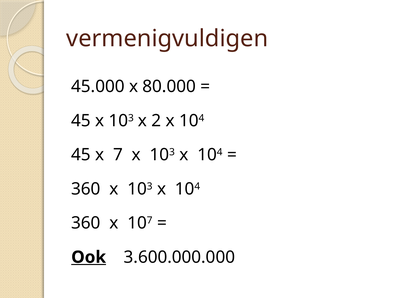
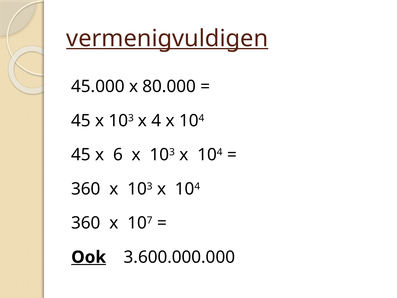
vermenigvuldigen underline: none -> present
2: 2 -> 4
7: 7 -> 6
